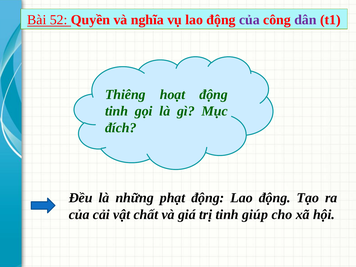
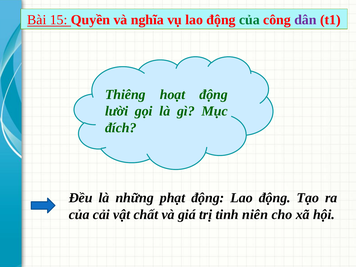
52: 52 -> 15
của at (249, 20) colour: purple -> green
tinh at (117, 111): tinh -> lười
giúp: giúp -> niên
